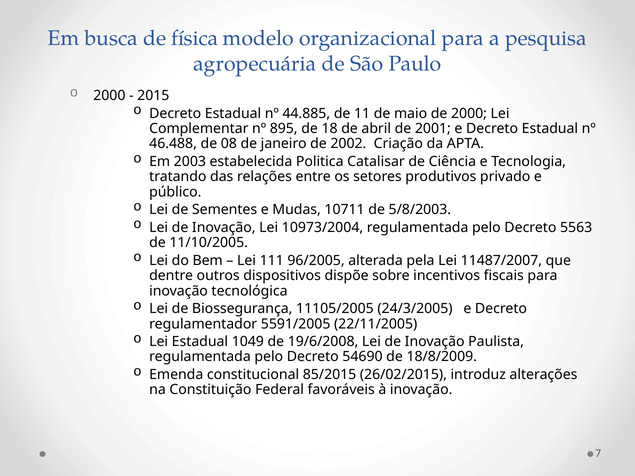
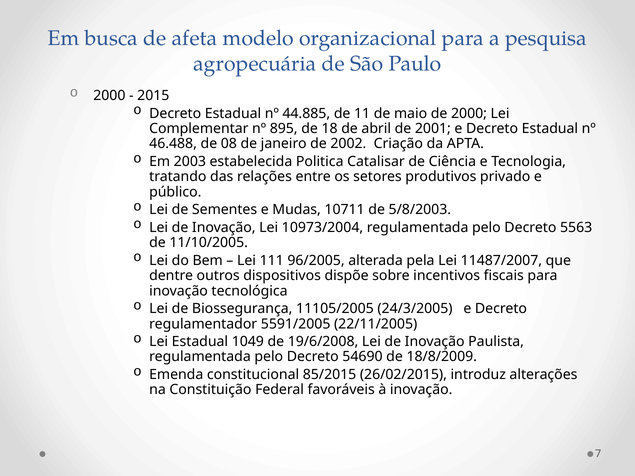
física: física -> afeta
